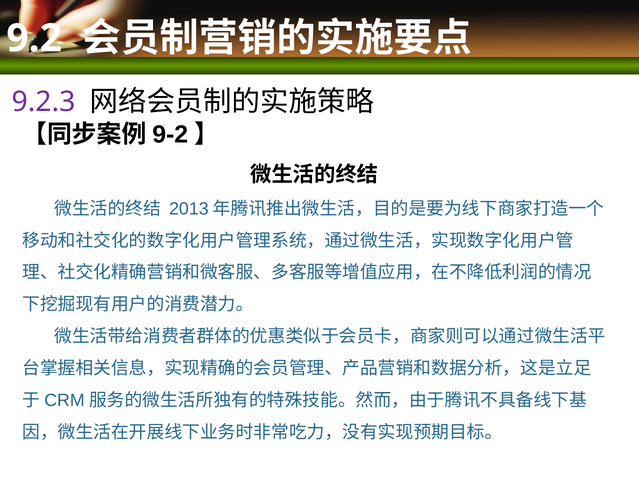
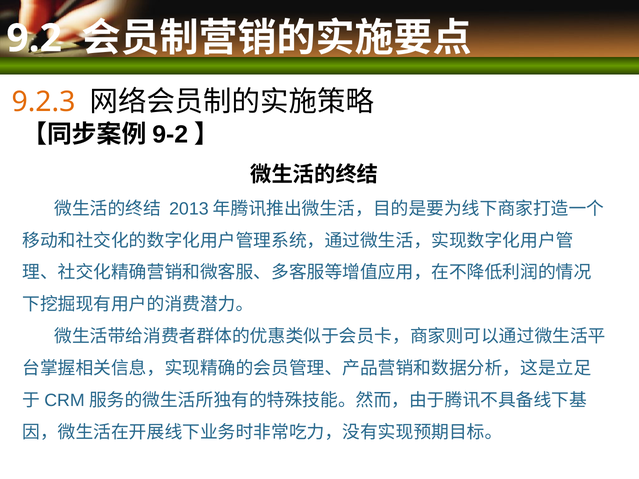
9.2.3 colour: purple -> orange
